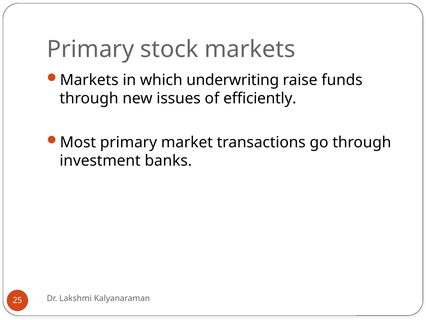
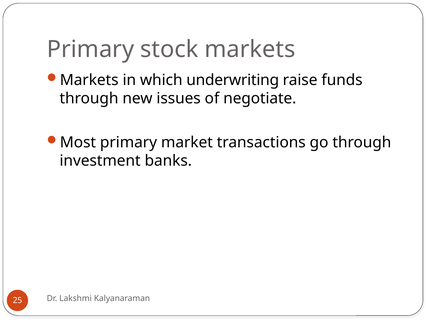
efficiently: efficiently -> negotiate
